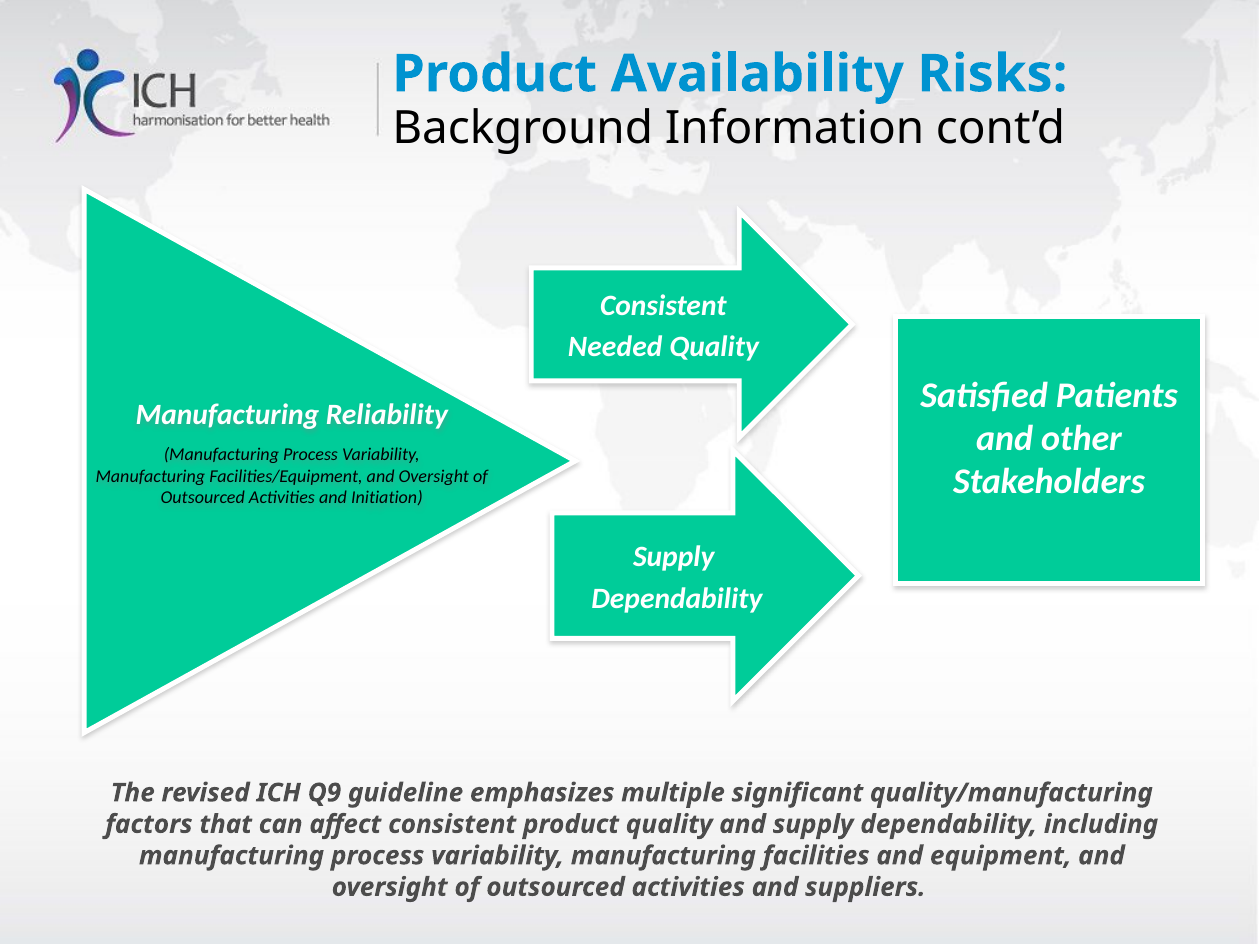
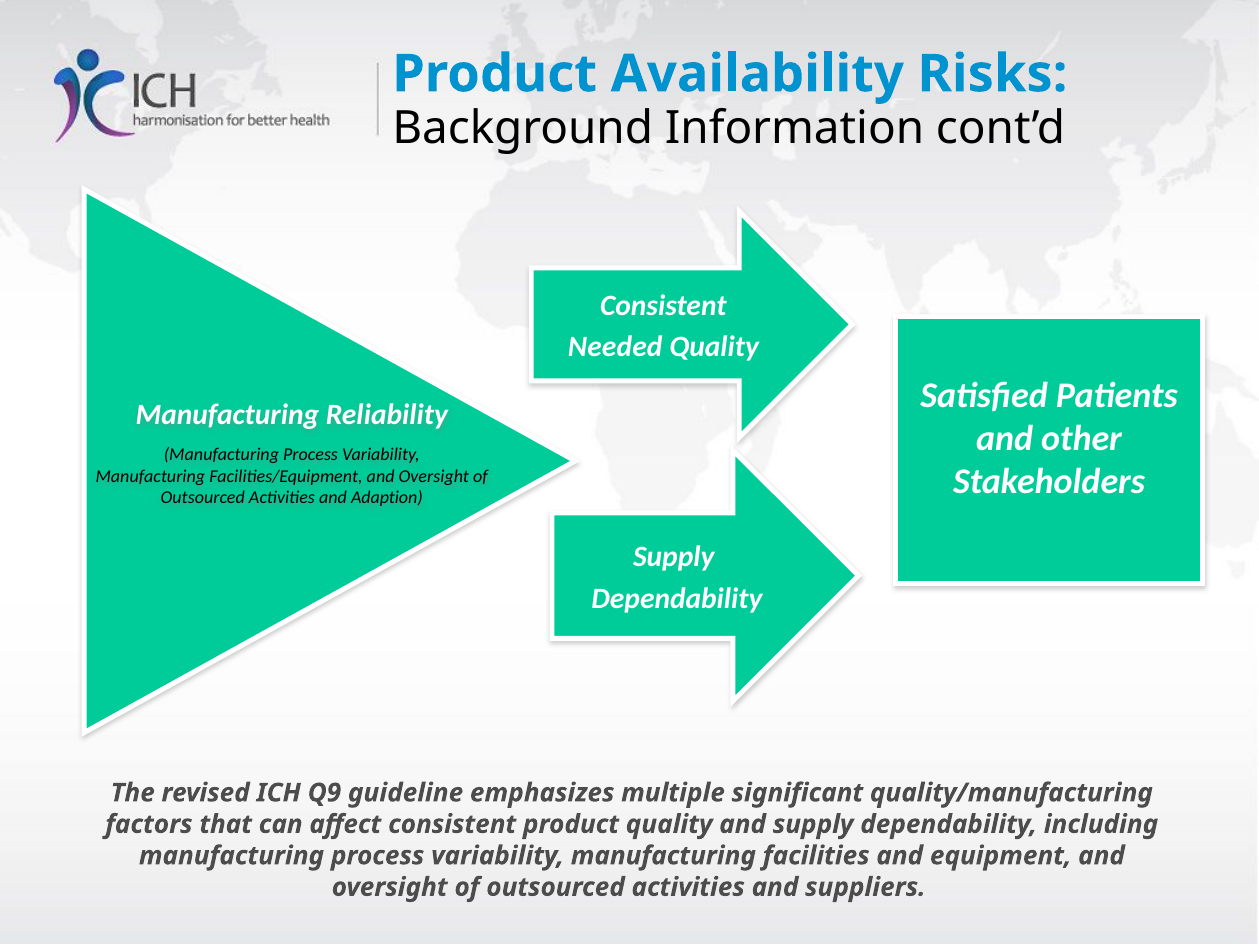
Initiation: Initiation -> Adaption
